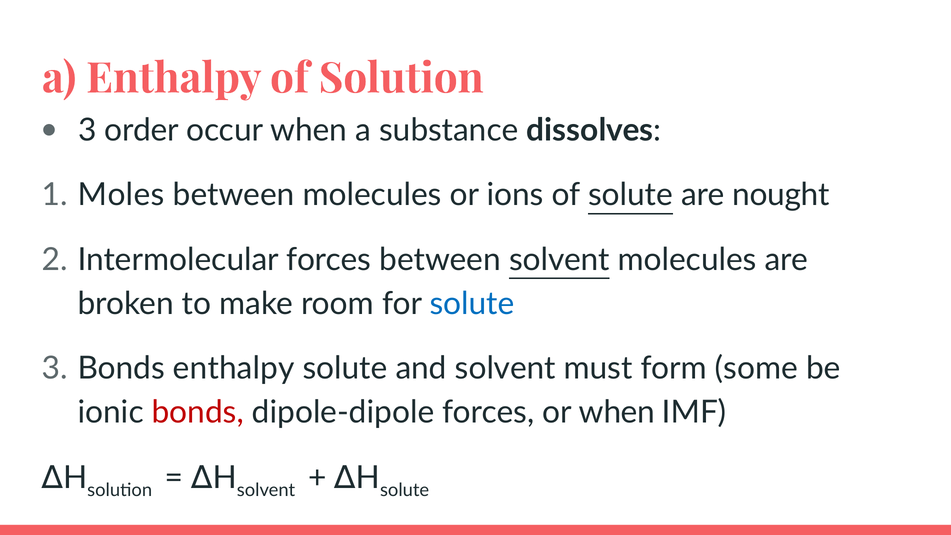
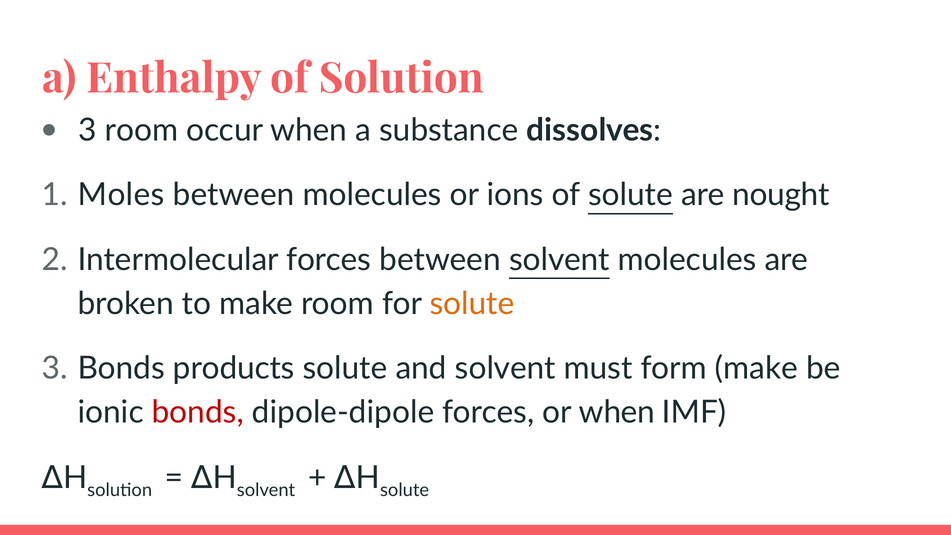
3 order: order -> room
solute at (472, 304) colour: blue -> orange
Bonds enthalpy: enthalpy -> products
form some: some -> make
